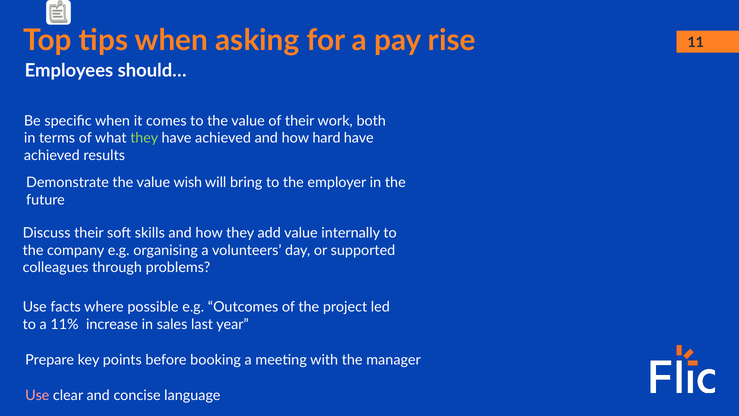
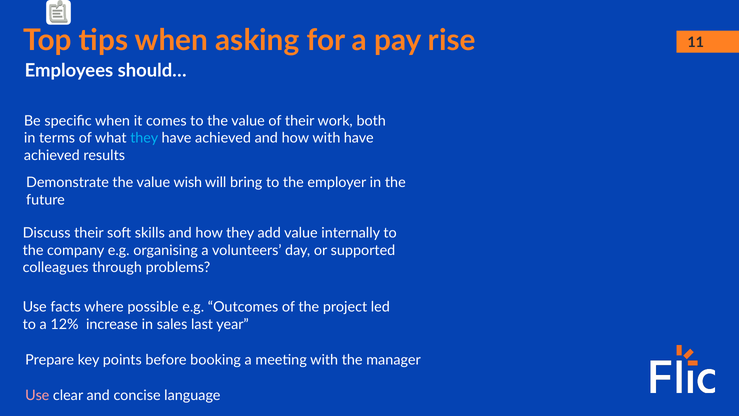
they at (144, 138) colour: light green -> light blue
how hard: hard -> with
11%: 11% -> 12%
